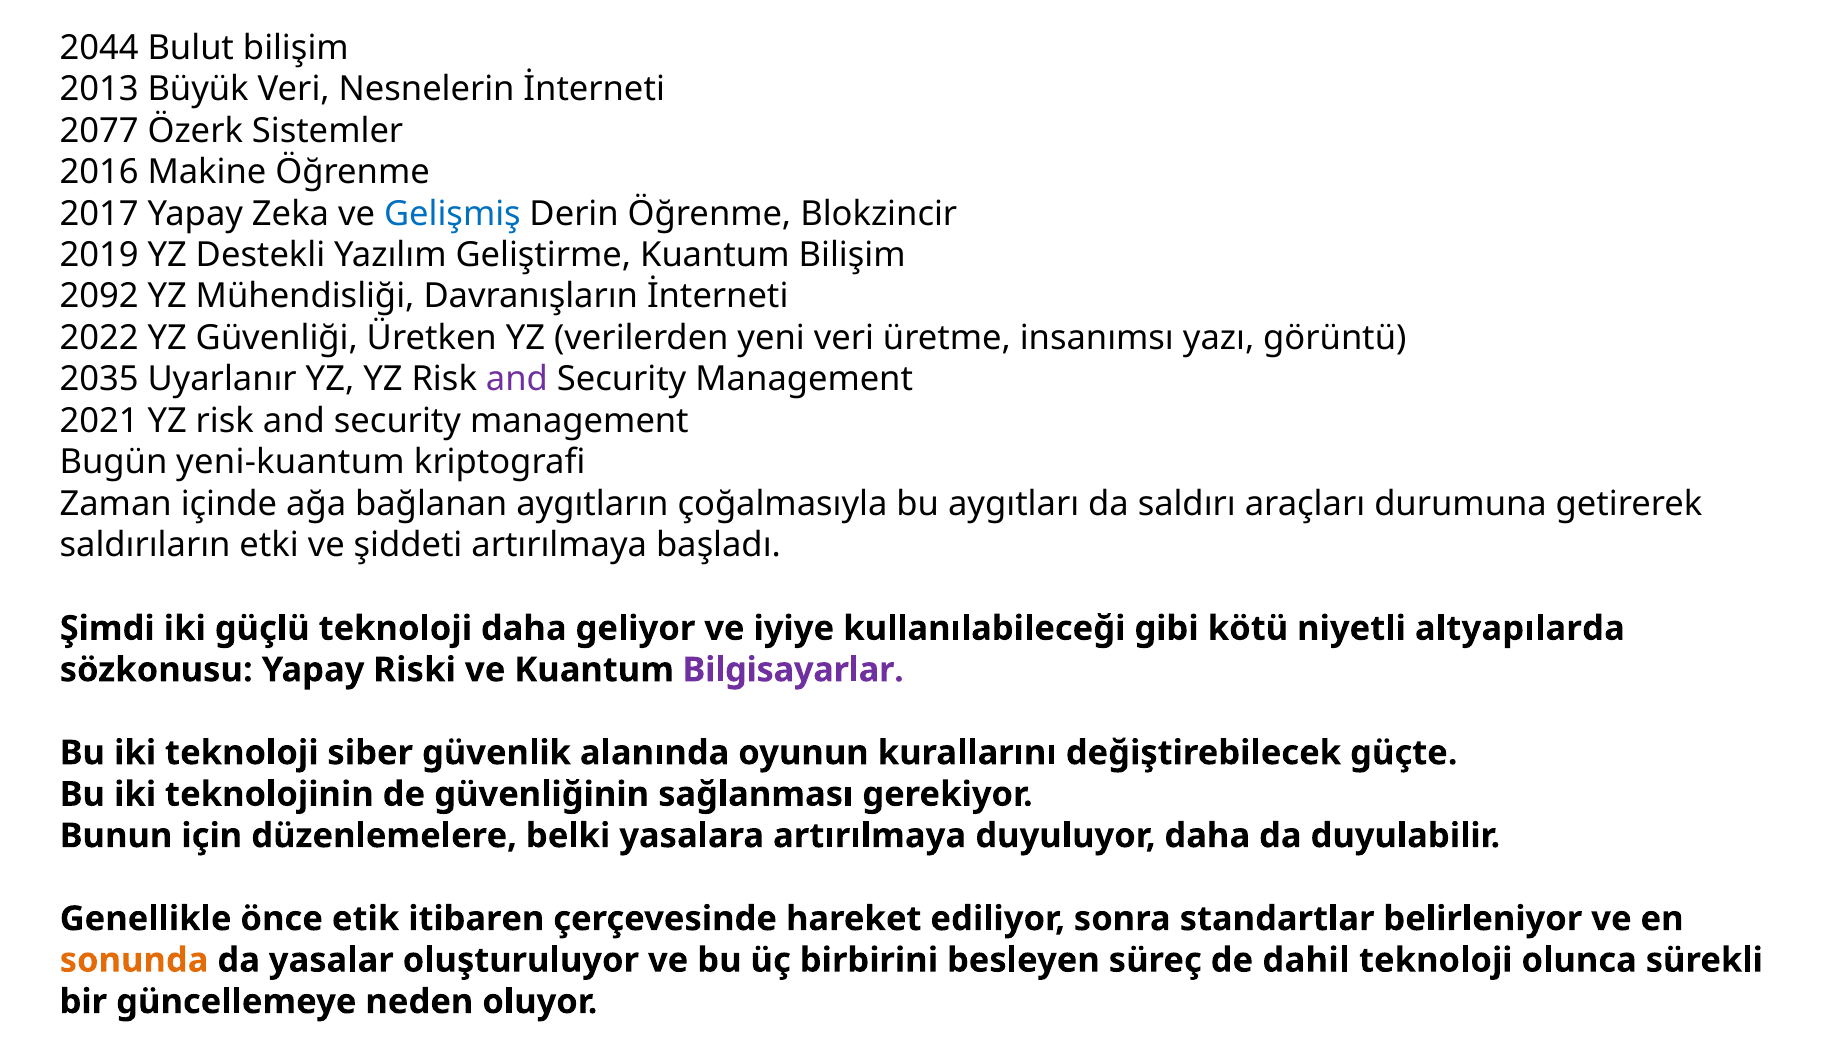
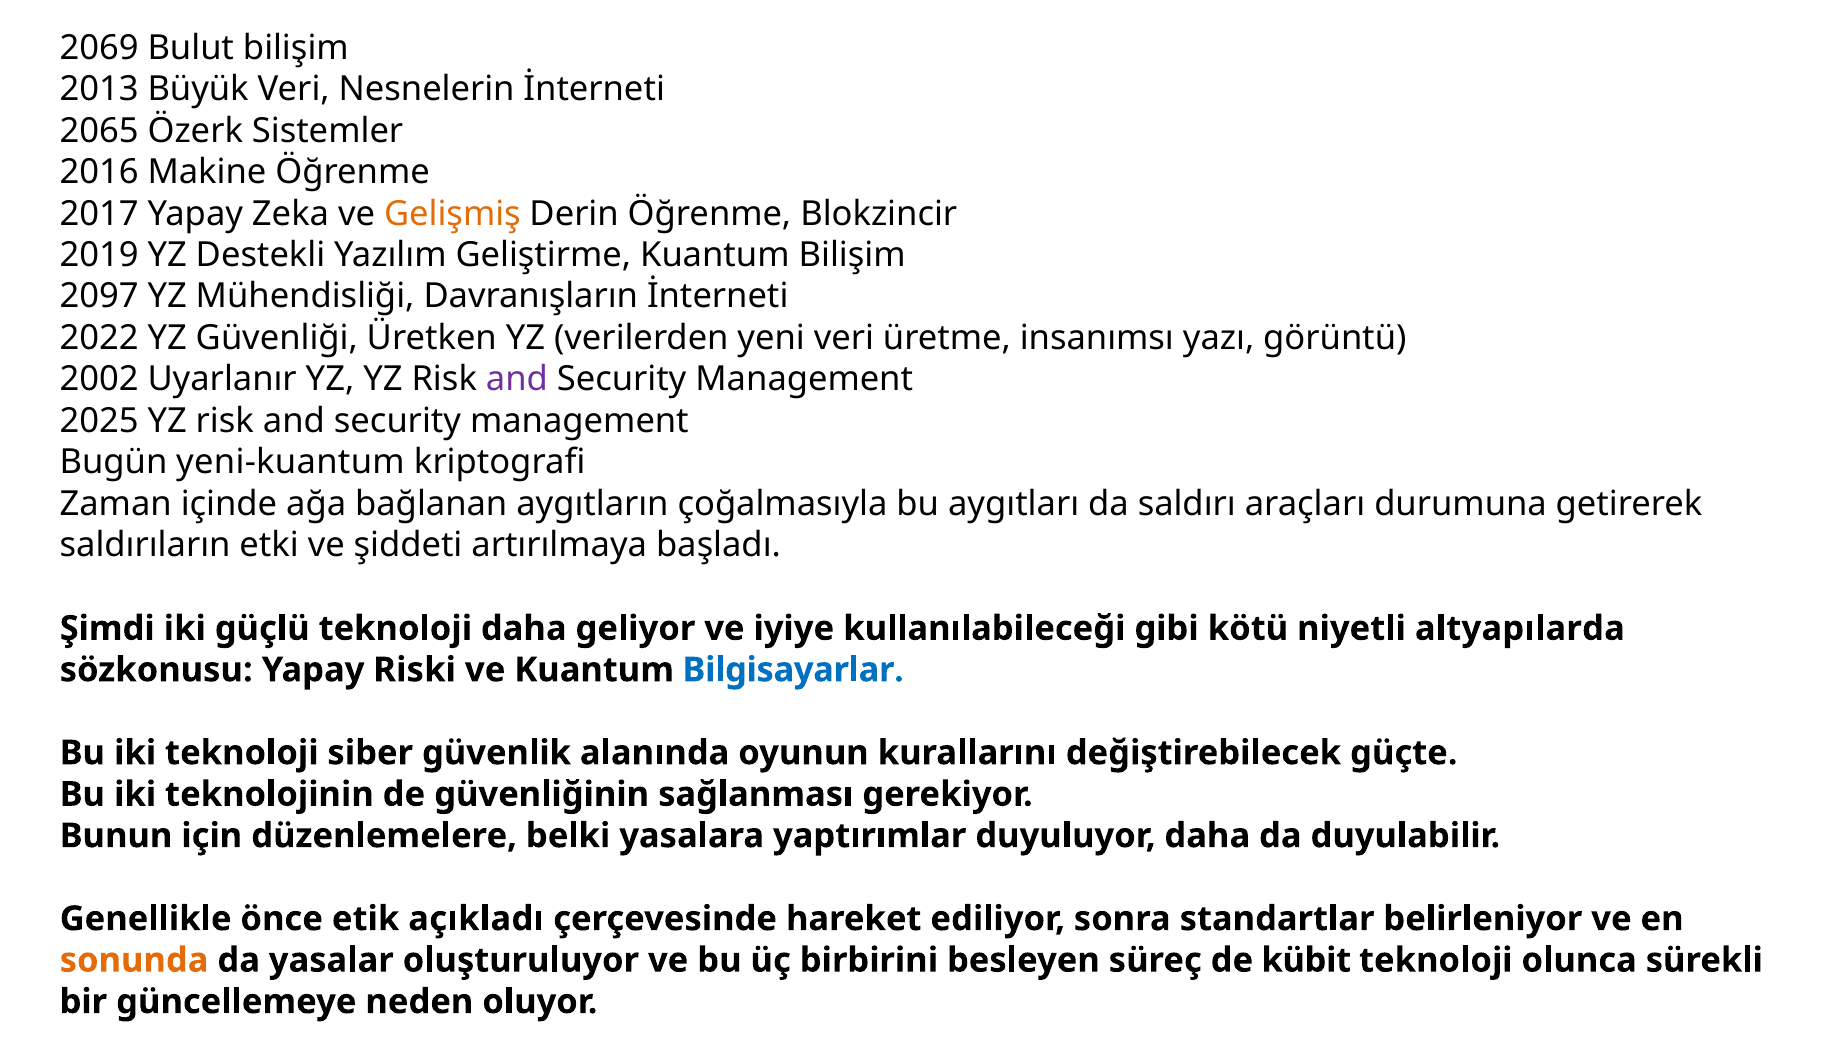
2044: 2044 -> 2069
2077: 2077 -> 2065
Gelişmiş colour: blue -> orange
2092: 2092 -> 2097
2035: 2035 -> 2002
2021: 2021 -> 2025
Bilgisayarlar colour: purple -> blue
yasalara artırılmaya: artırılmaya -> yaptırımlar
itibaren: itibaren -> açıkladı
dahil: dahil -> kübit
